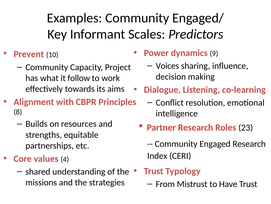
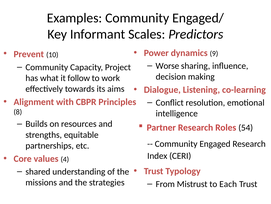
Voices: Voices -> Worse
23: 23 -> 54
Have: Have -> Each
